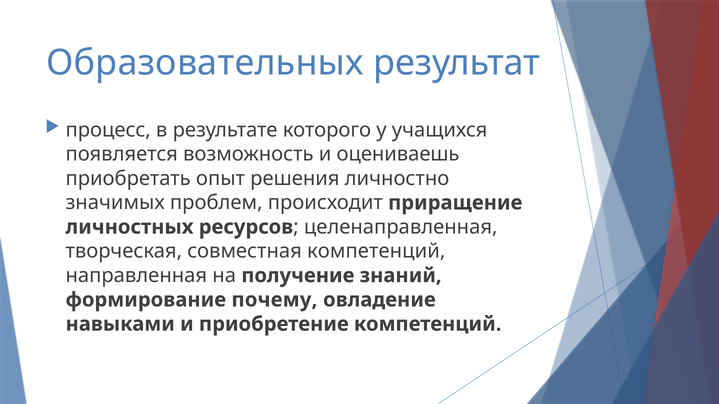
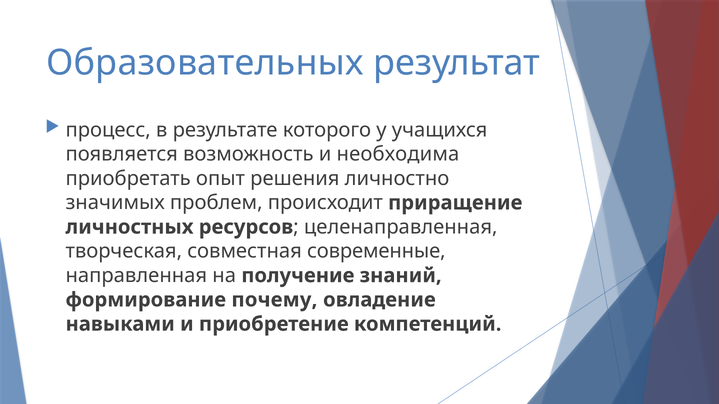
оцениваешь: оцениваешь -> необходима
совместная компетенций: компетенций -> современные
